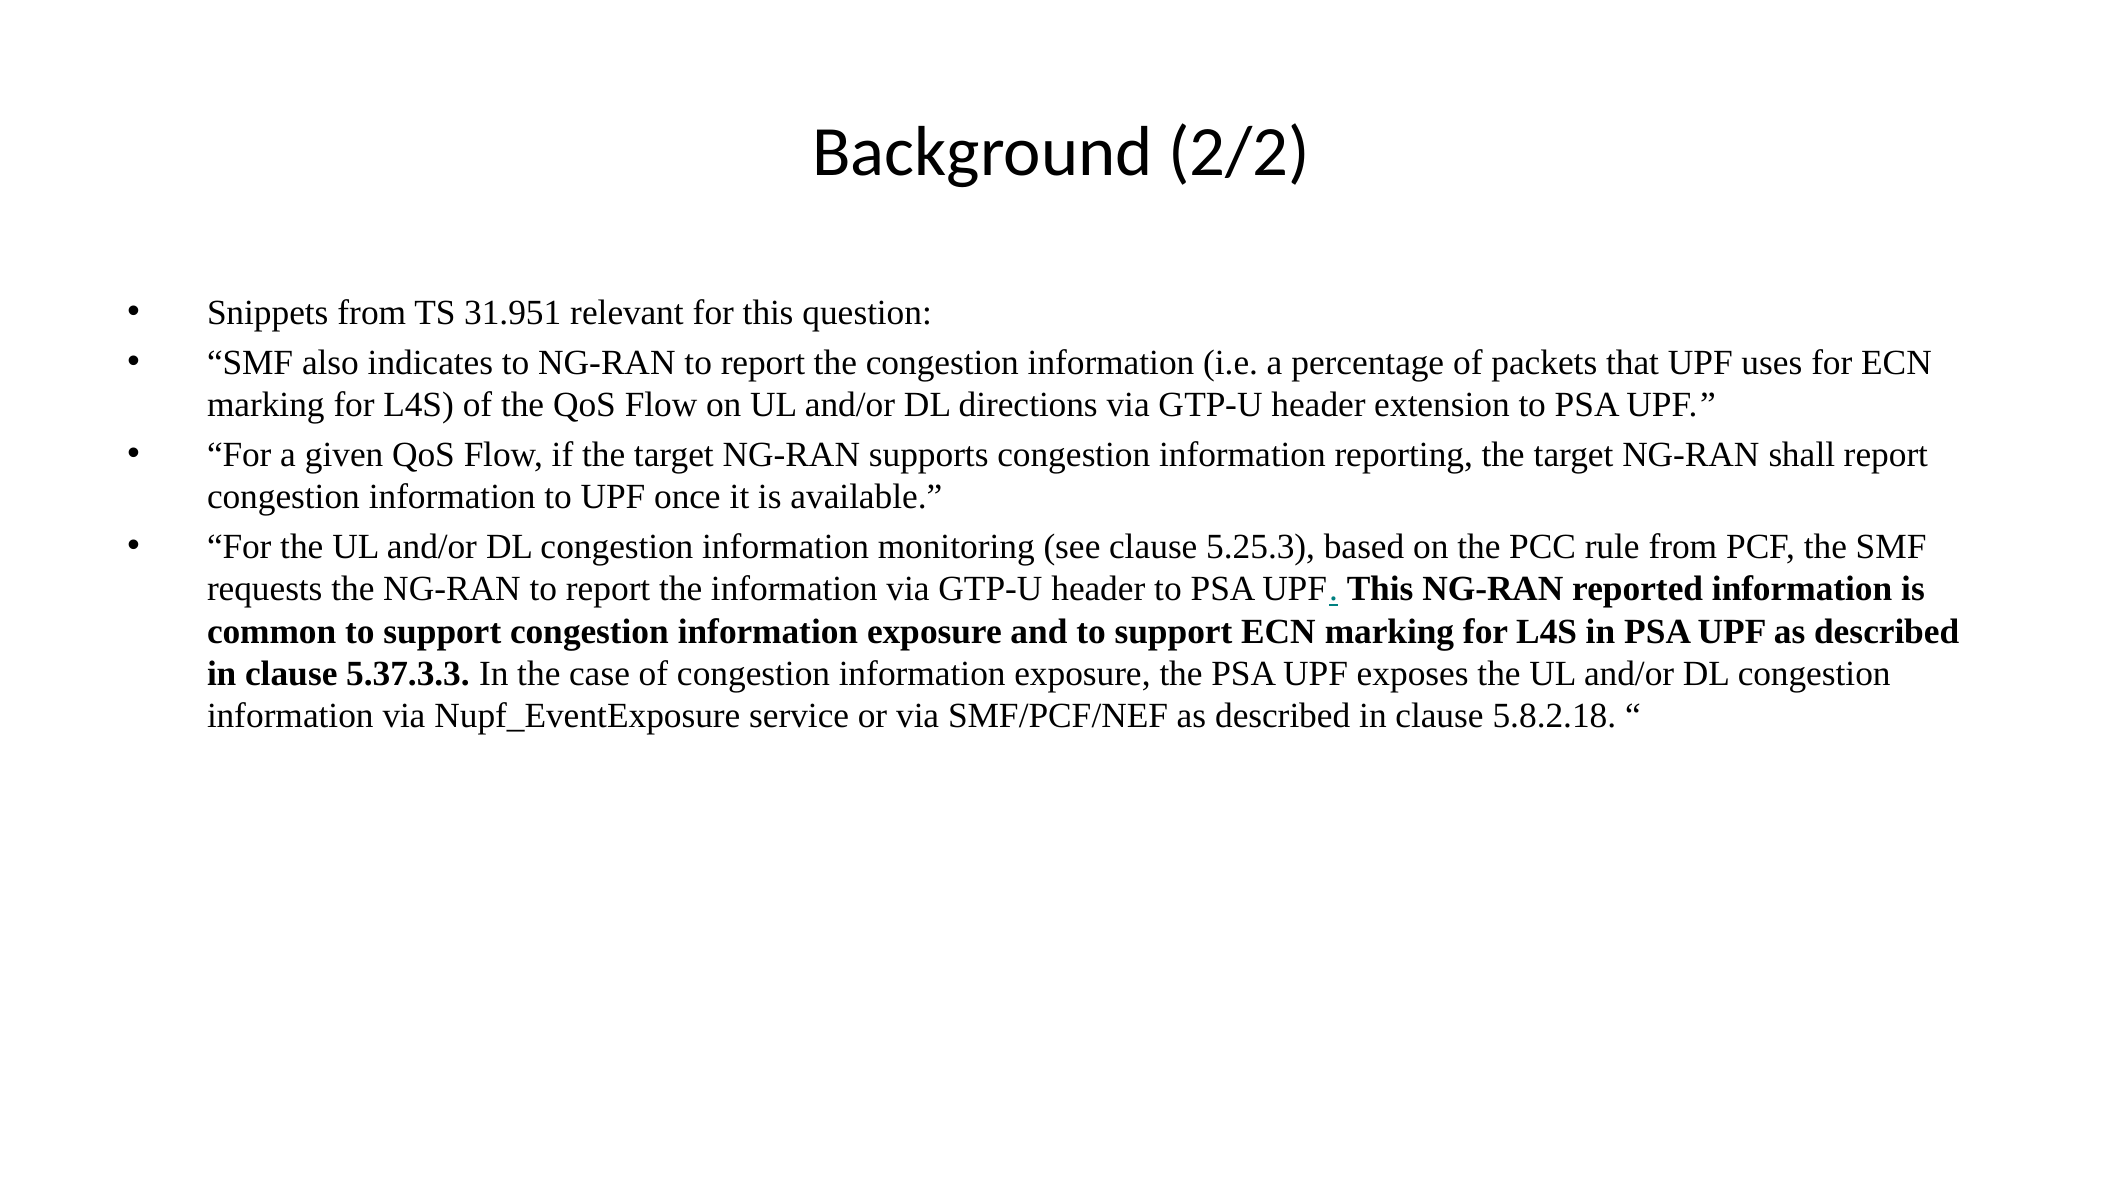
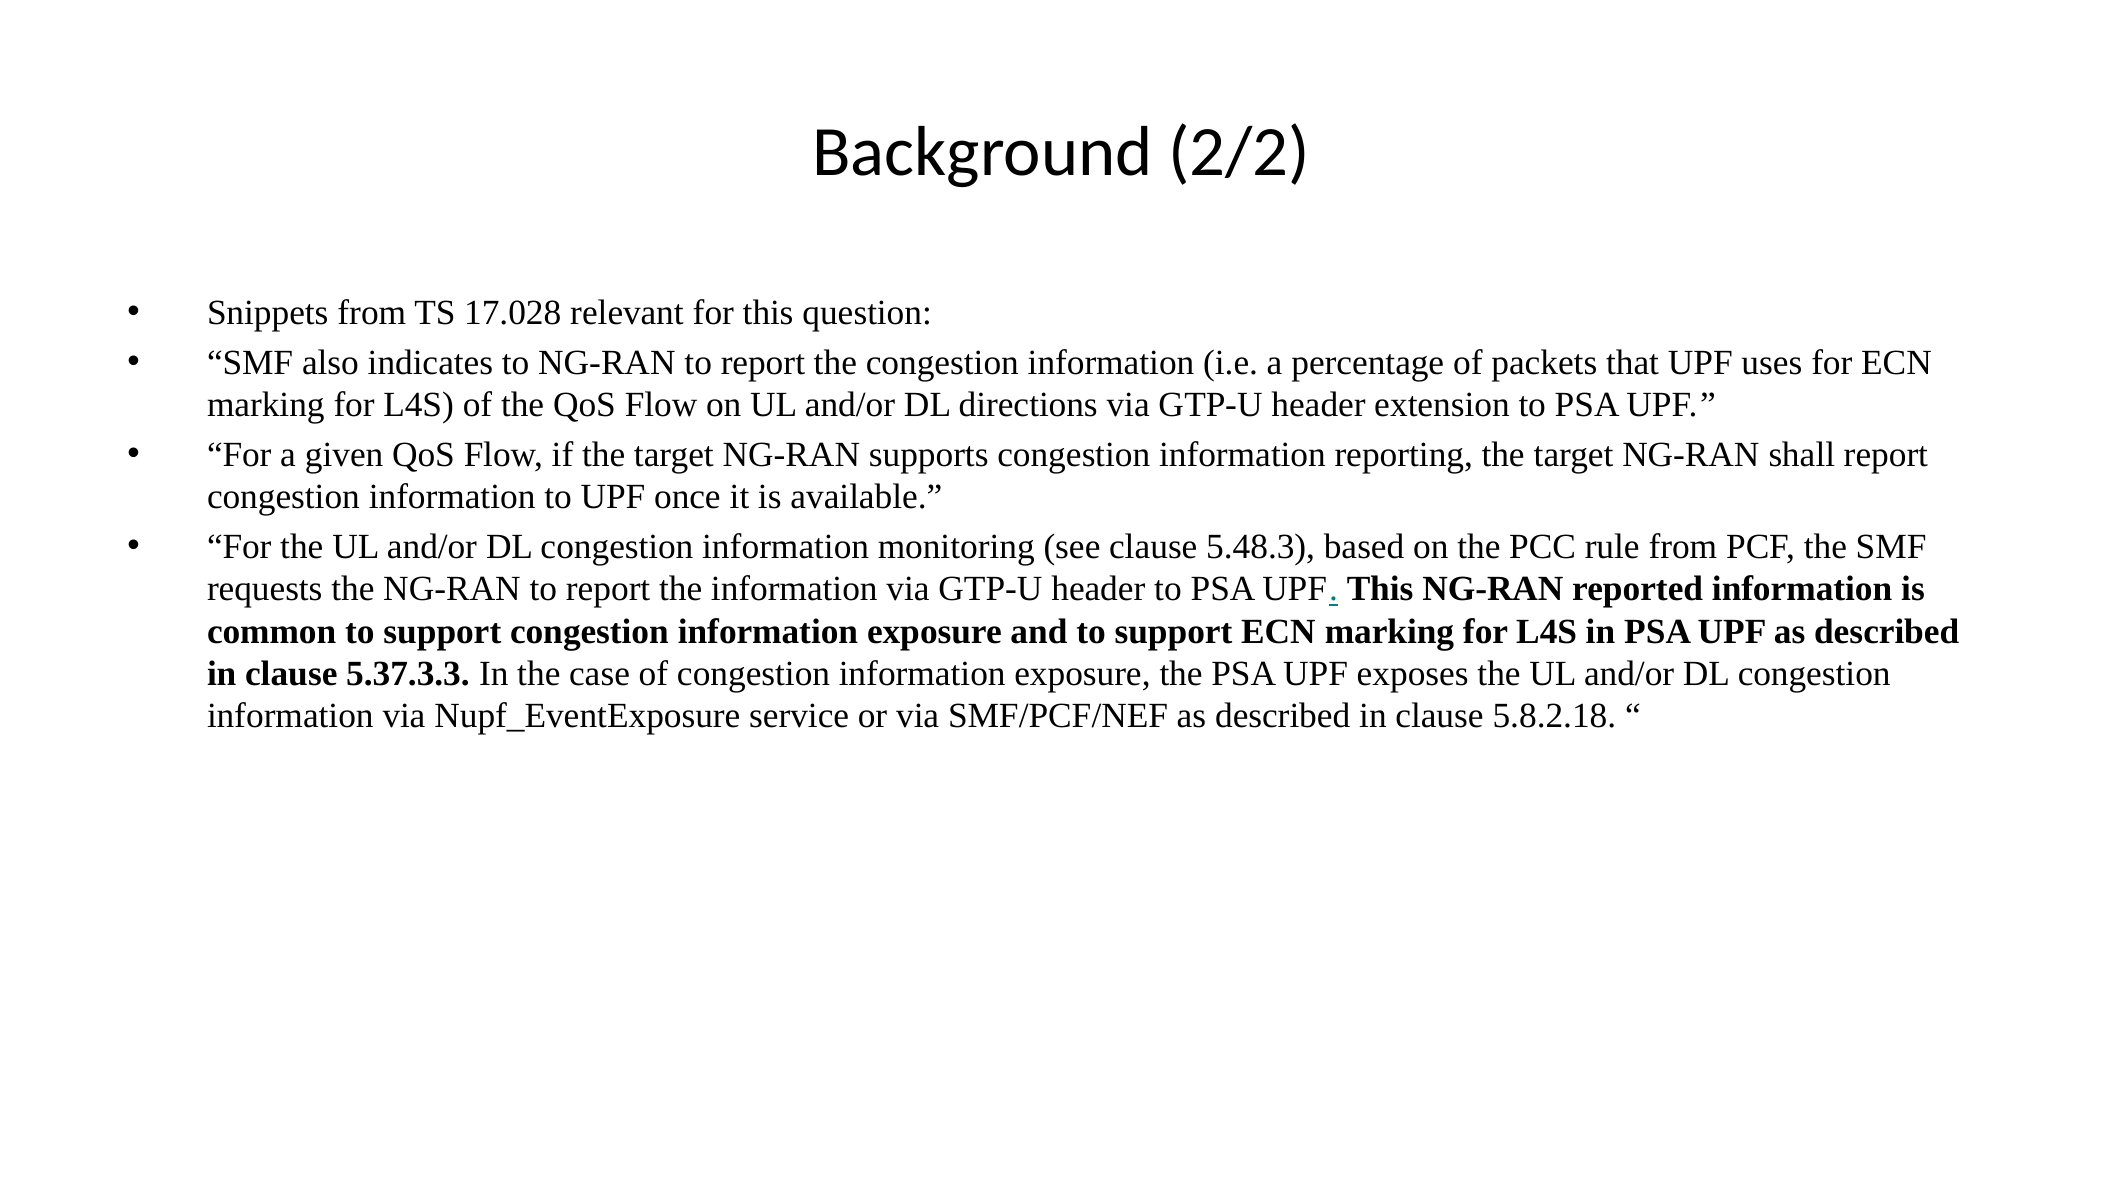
31.951: 31.951 -> 17.028
5.25.3: 5.25.3 -> 5.48.3
